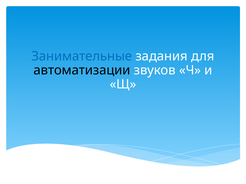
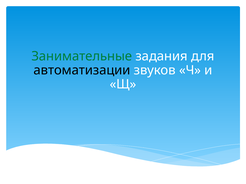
Занимательные colour: blue -> green
